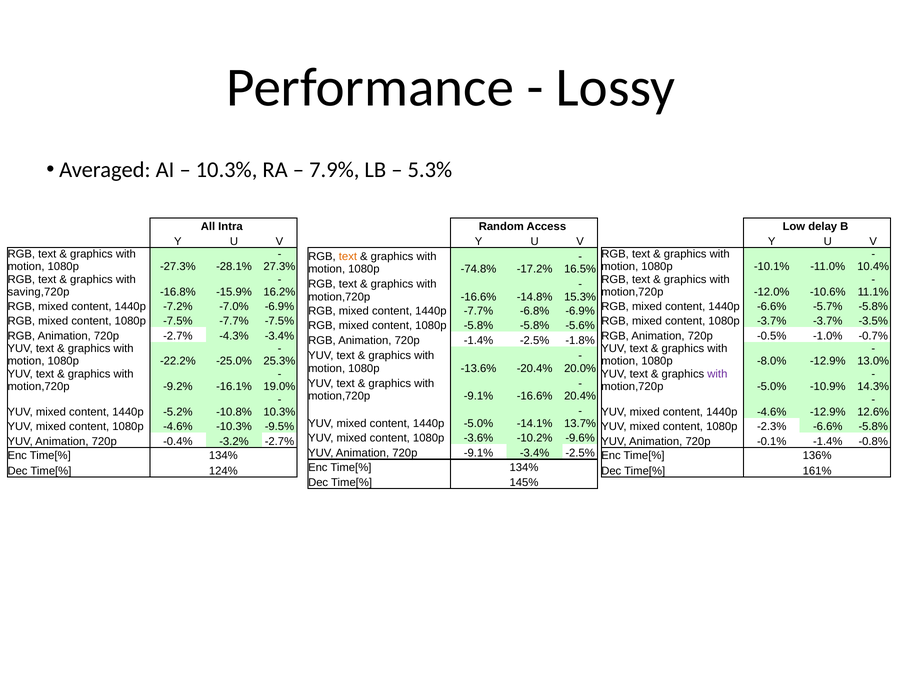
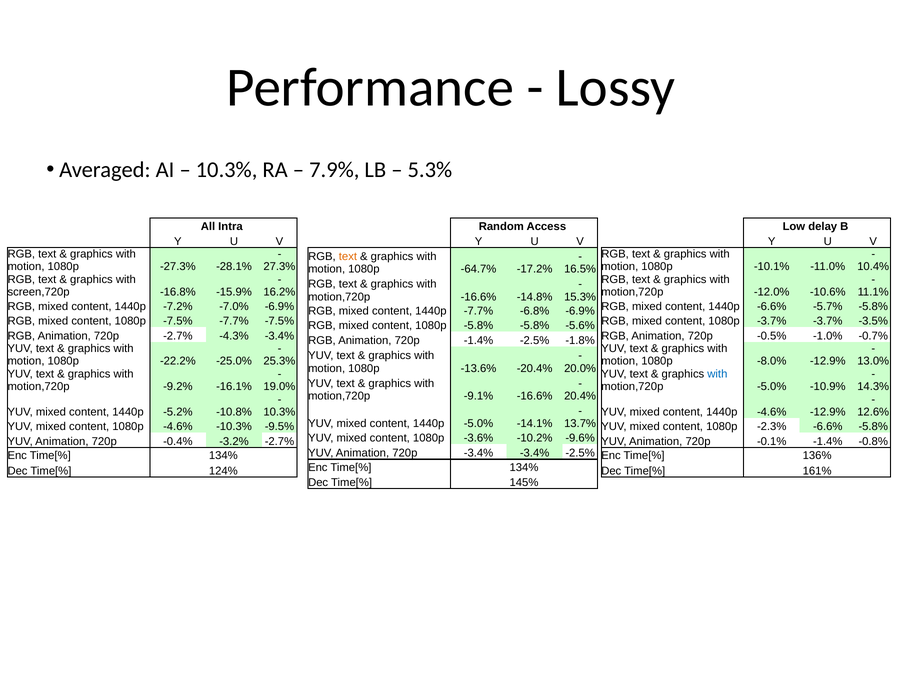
-74.8%: -74.8% -> -64.7%
saving,720p: saving,720p -> screen,720p
with at (717, 374) colour: purple -> blue
720p -9.1%: -9.1% -> -3.4%
